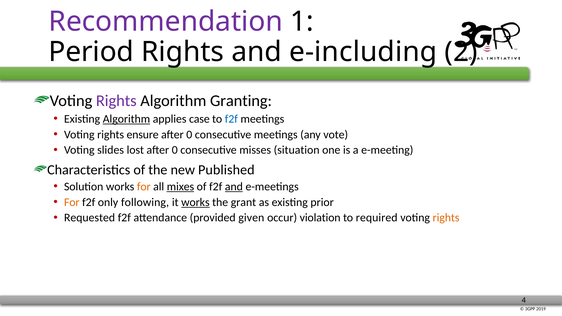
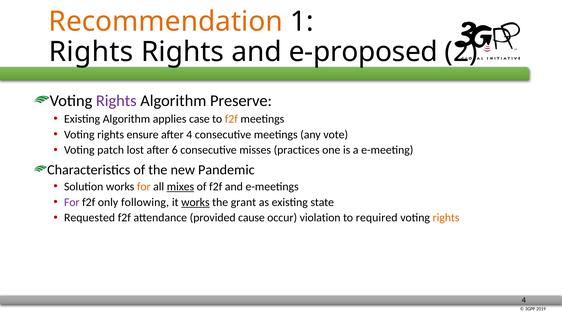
Recommendation colour: purple -> orange
Period at (91, 52): Period -> Rights
e-including: e-including -> e-proposed
Granting: Granting -> Preserve
Algorithm at (126, 119) underline: present -> none
f2f at (231, 119) colour: blue -> orange
0 at (189, 135): 0 -> 4
slides: slides -> patch
lost after 0: 0 -> 6
situation: situation -> practices
Published: Published -> Pandemic
and at (234, 187) underline: present -> none
For at (72, 202) colour: orange -> purple
prior: prior -> state
given: given -> cause
